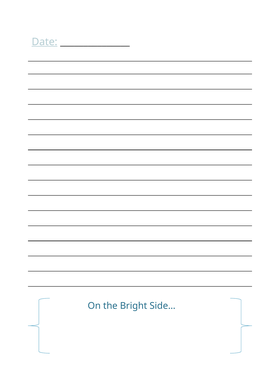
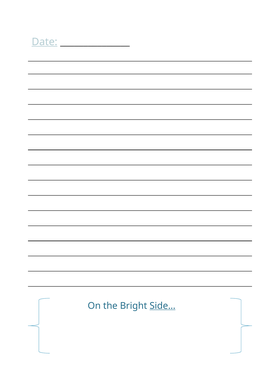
Side… underline: none -> present
